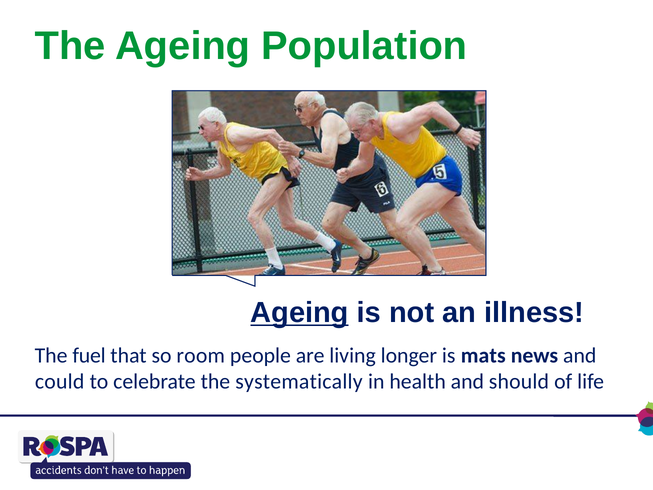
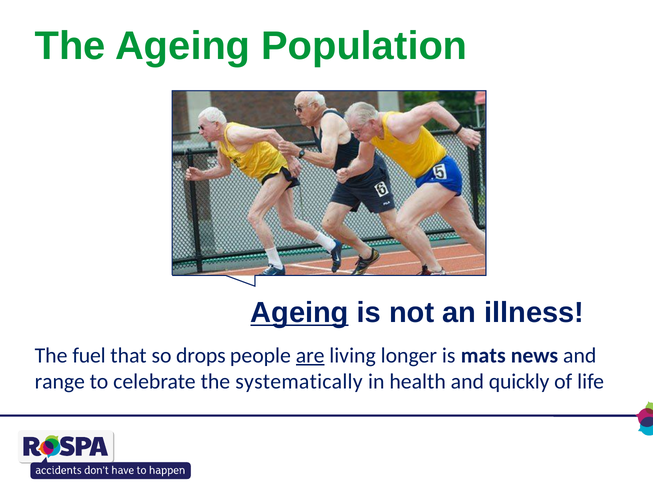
room: room -> drops
are underline: none -> present
could: could -> range
should: should -> quickly
